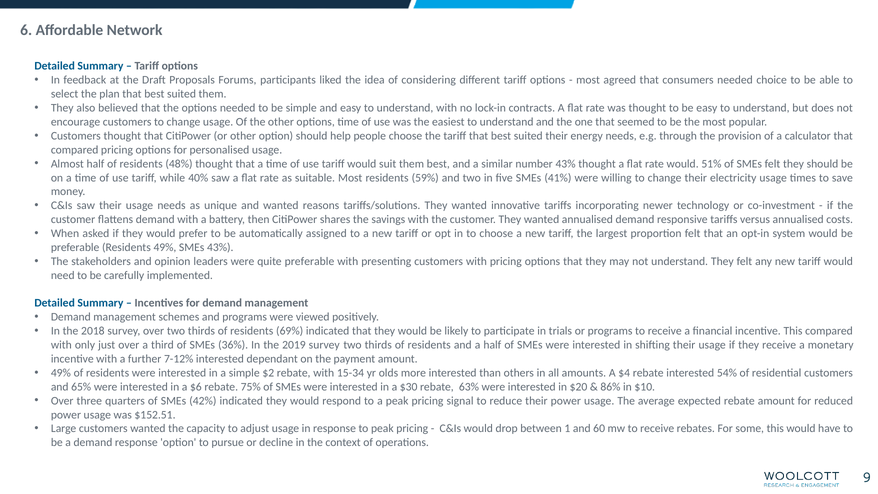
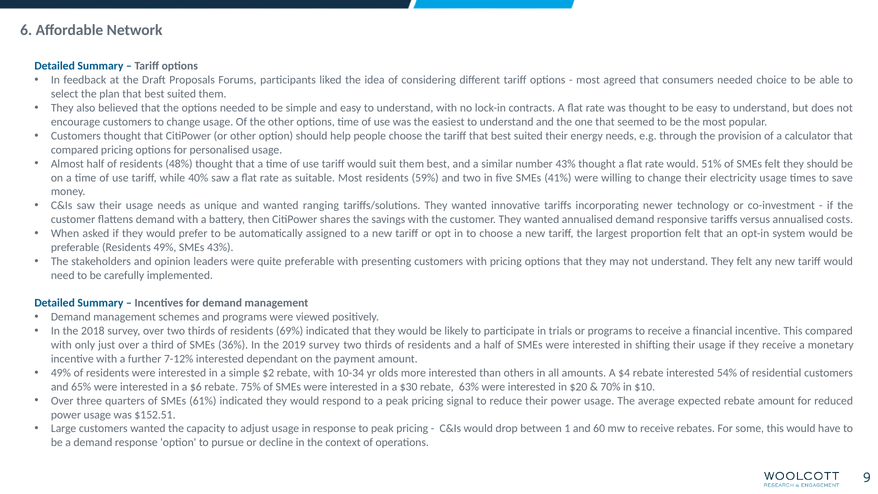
reasons: reasons -> ranging
15-34: 15-34 -> 10-34
86%: 86% -> 70%
42%: 42% -> 61%
